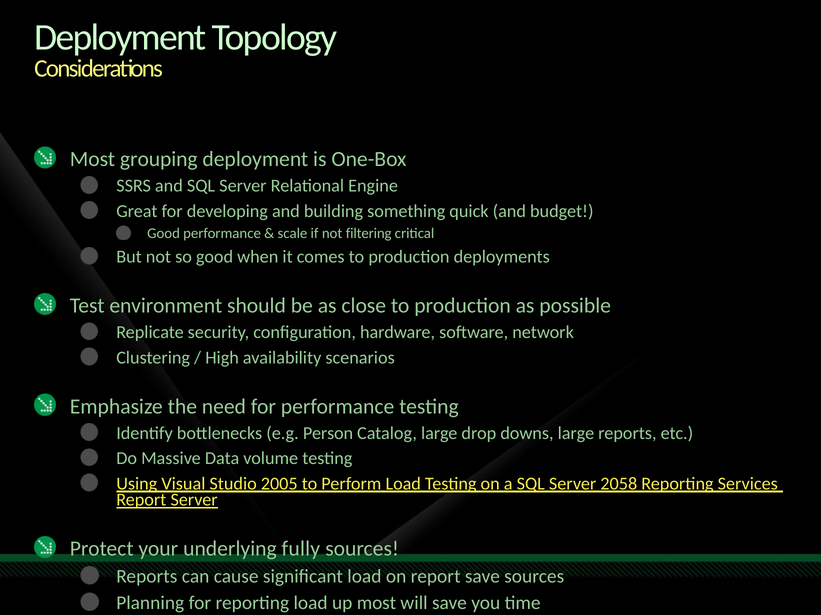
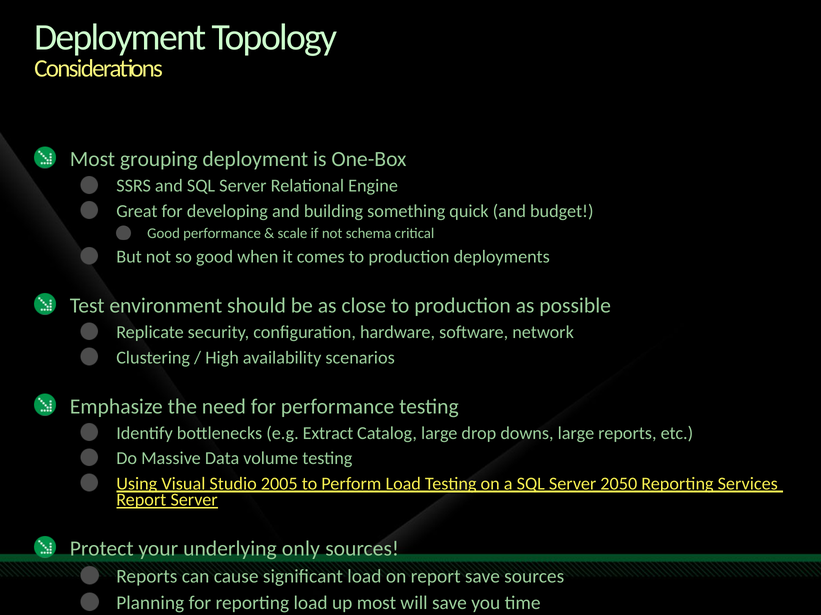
filtering: filtering -> schema
Person: Person -> Extract
2058: 2058 -> 2050
fully: fully -> only
